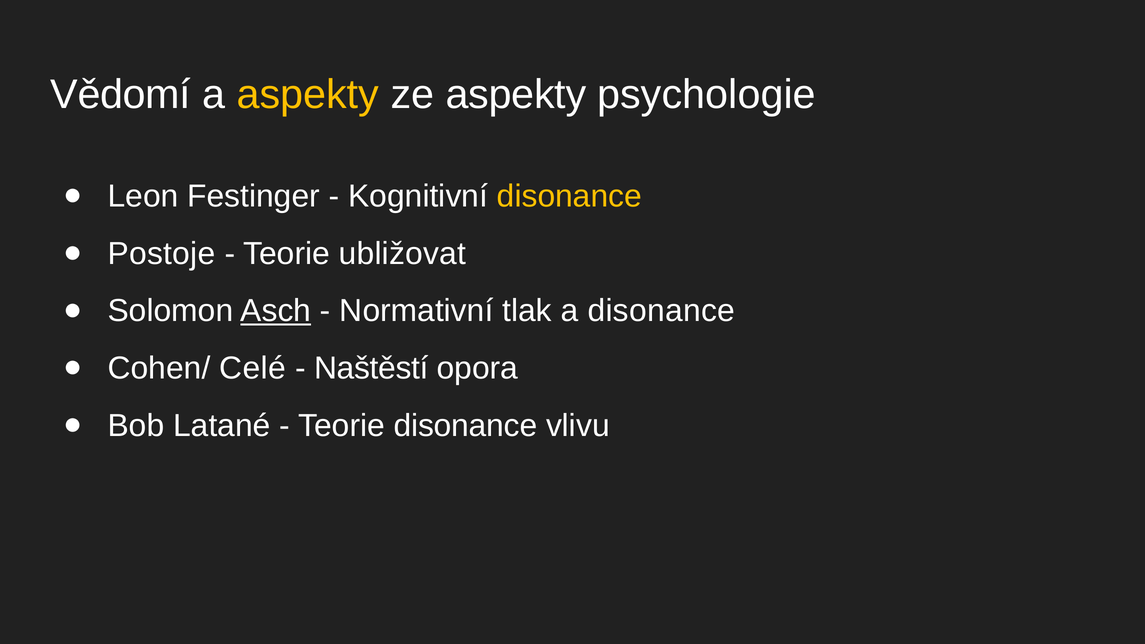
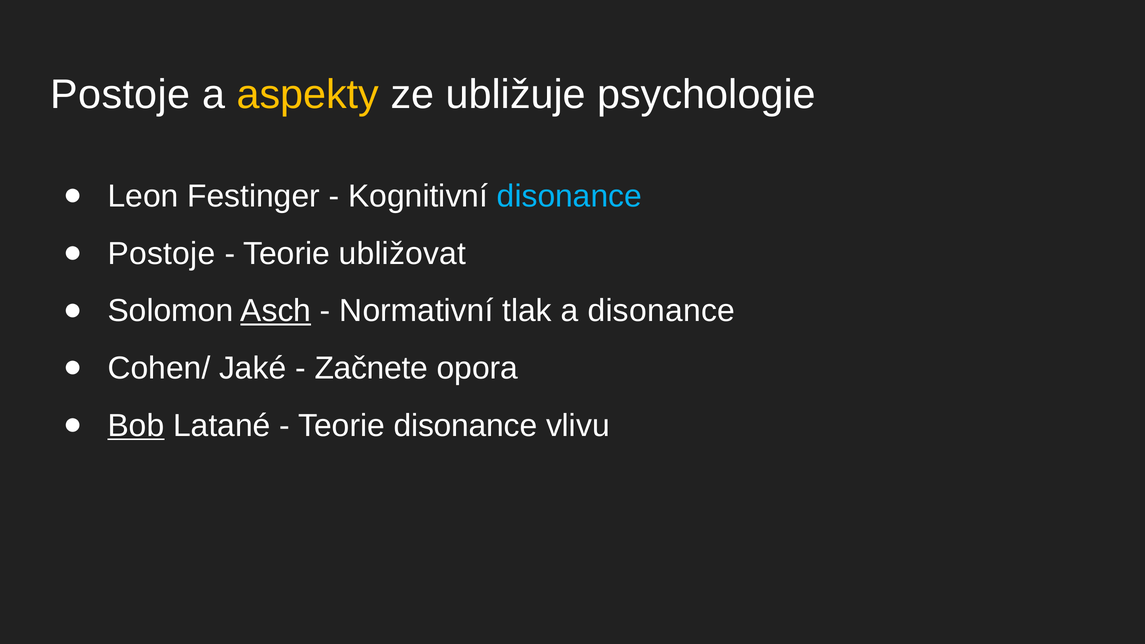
Vědomí at (121, 95): Vědomí -> Postoje
ze aspekty: aspekty -> ubližuje
disonance at (569, 196) colour: yellow -> light blue
Celé: Celé -> Jaké
Naštěstí: Naštěstí -> Začnete
Bob underline: none -> present
